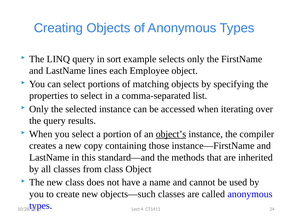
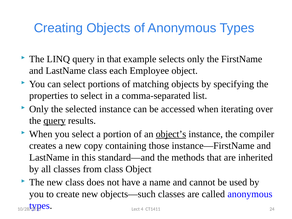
in sort: sort -> that
LastName lines: lines -> class
query at (55, 121) underline: none -> present
